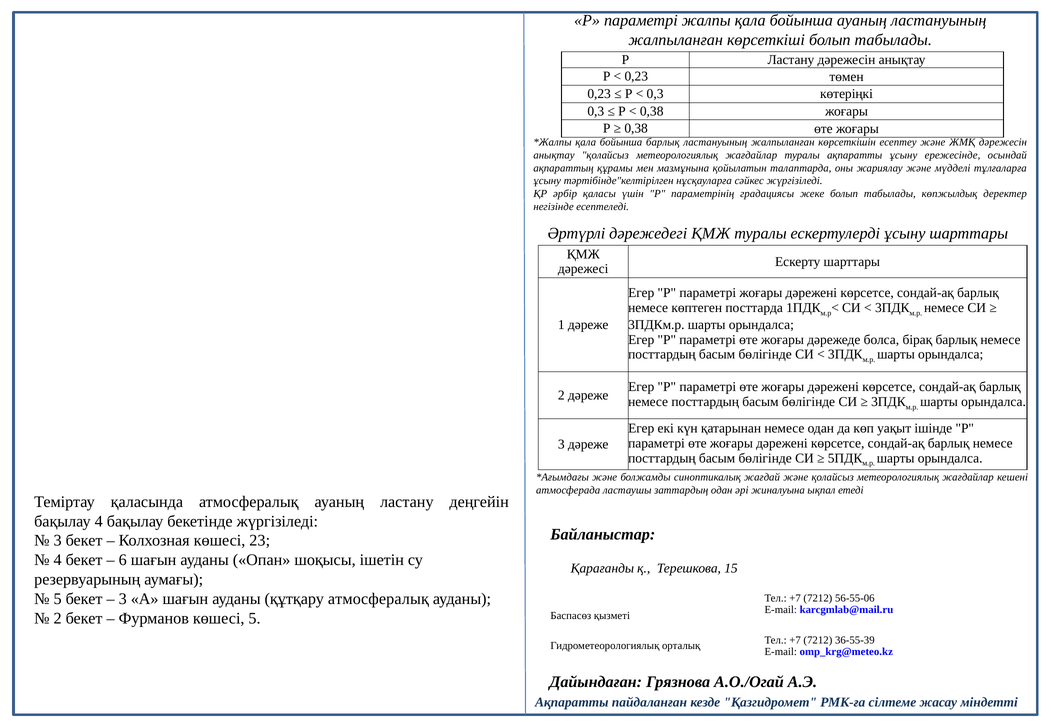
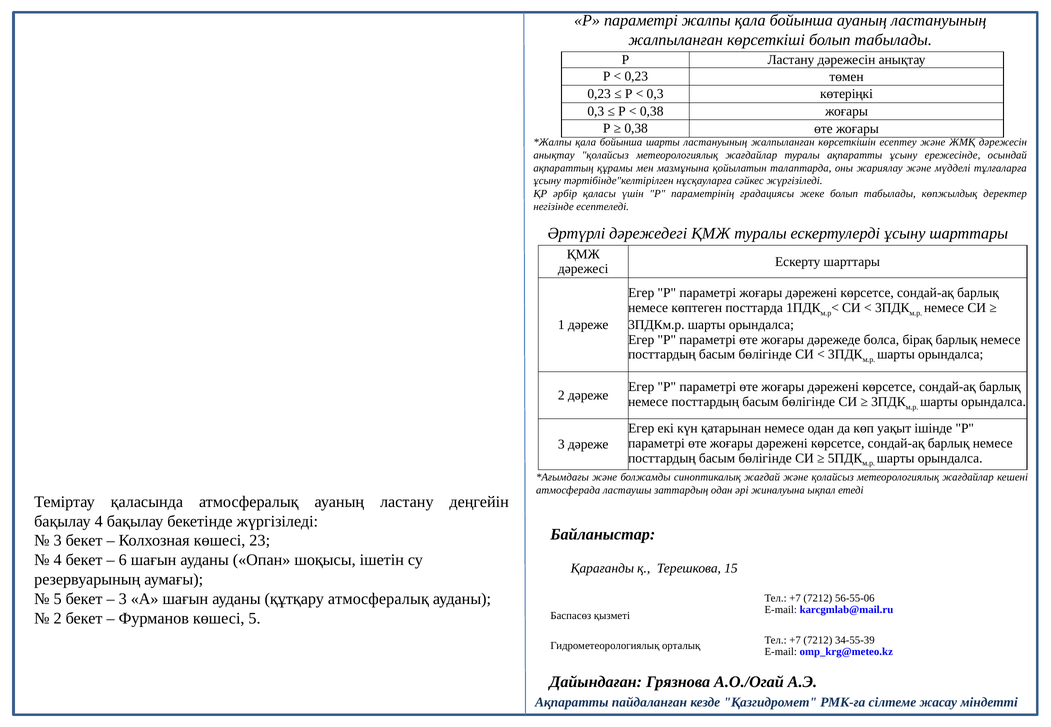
бойынша барлық: барлық -> шарты
36-55-39: 36-55-39 -> 34-55-39
